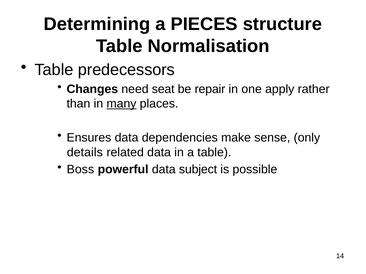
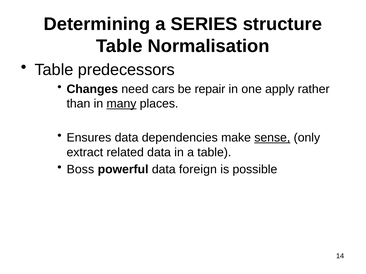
PIECES: PIECES -> SERIES
seat: seat -> cars
sense underline: none -> present
details: details -> extract
subject: subject -> foreign
